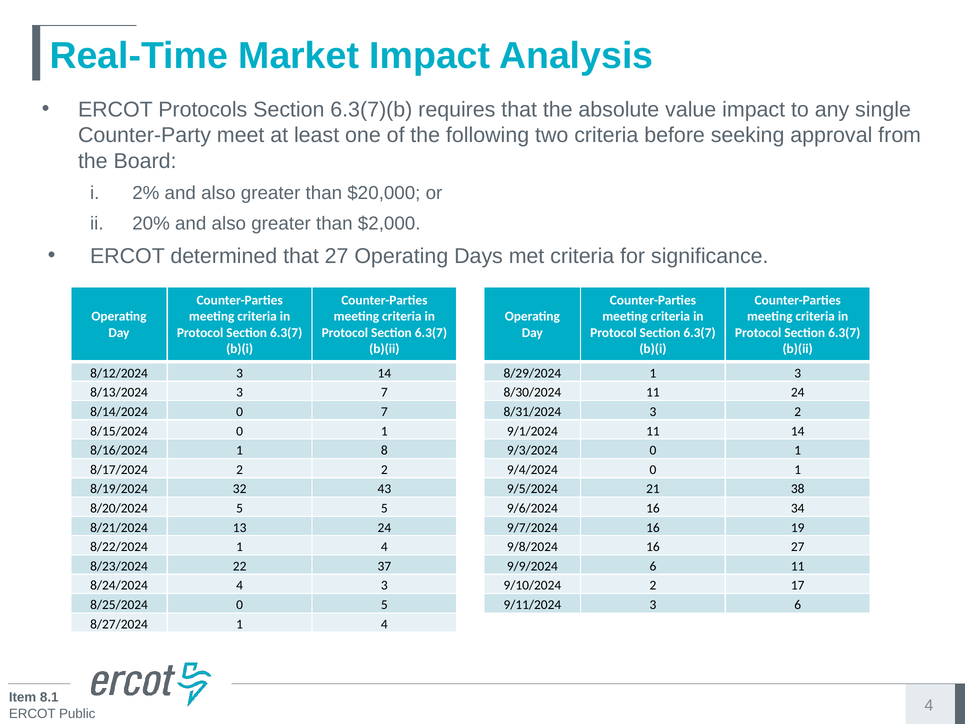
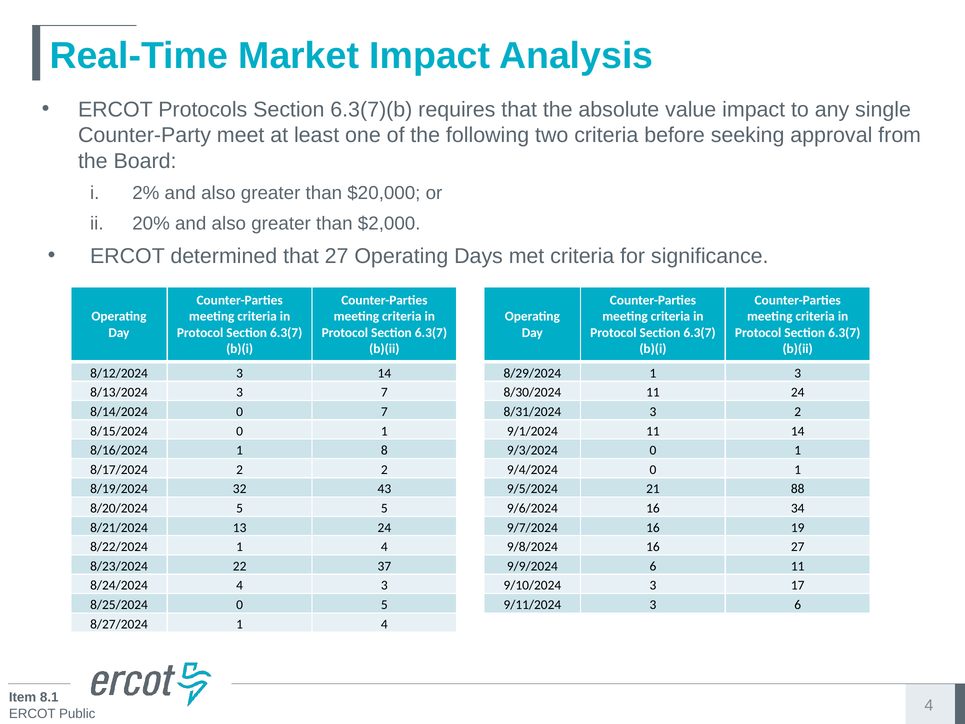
38: 38 -> 88
9/10/2024 2: 2 -> 3
